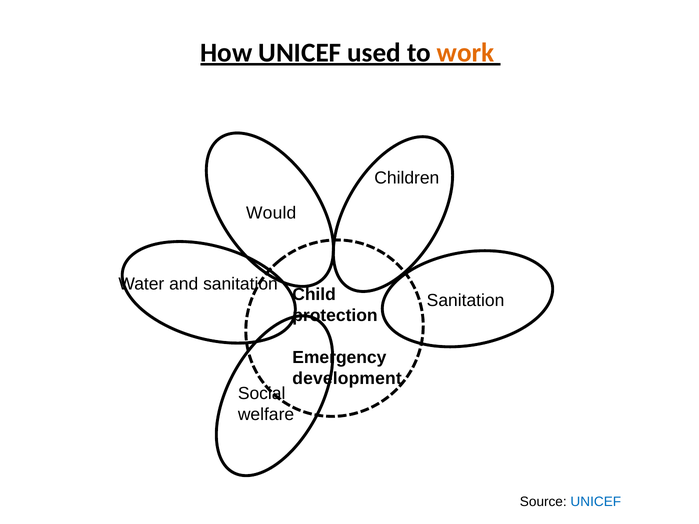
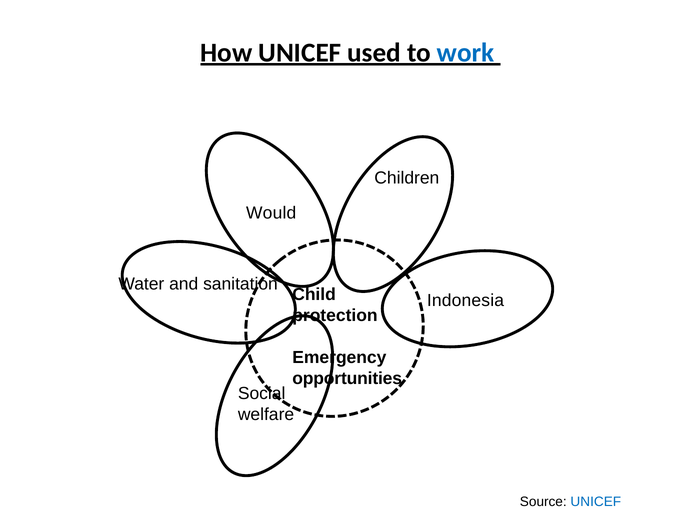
work colour: orange -> blue
Sanitation at (466, 301): Sanitation -> Indonesia
development: development -> opportunities
